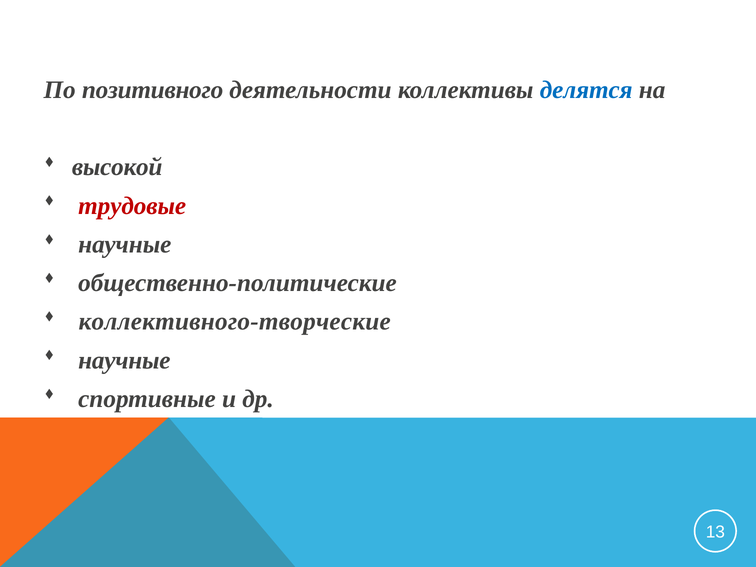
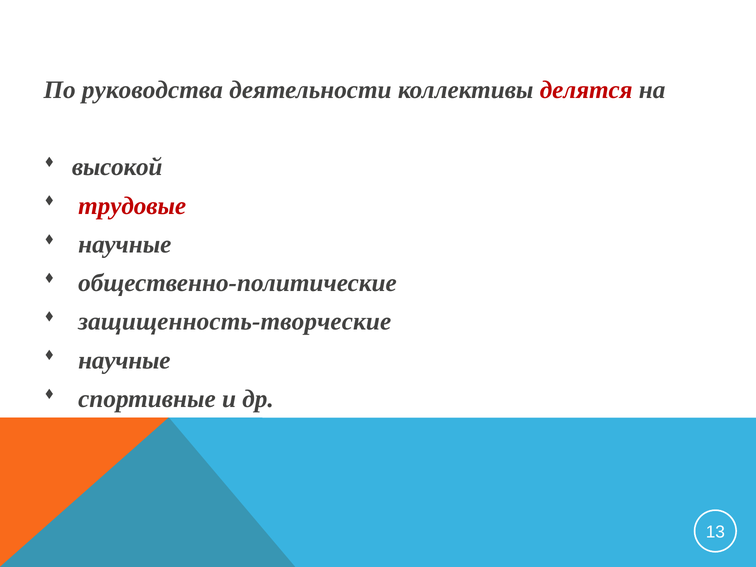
позитивного: позитивного -> руководства
делятся colour: blue -> red
коллективного-творческие: коллективного-творческие -> защищенность-творческие
